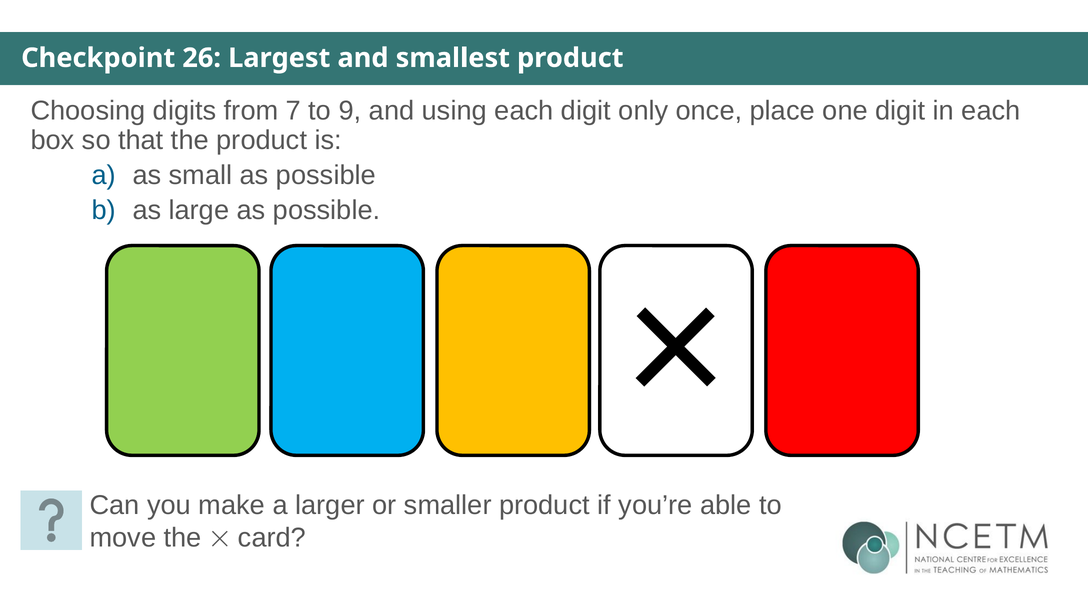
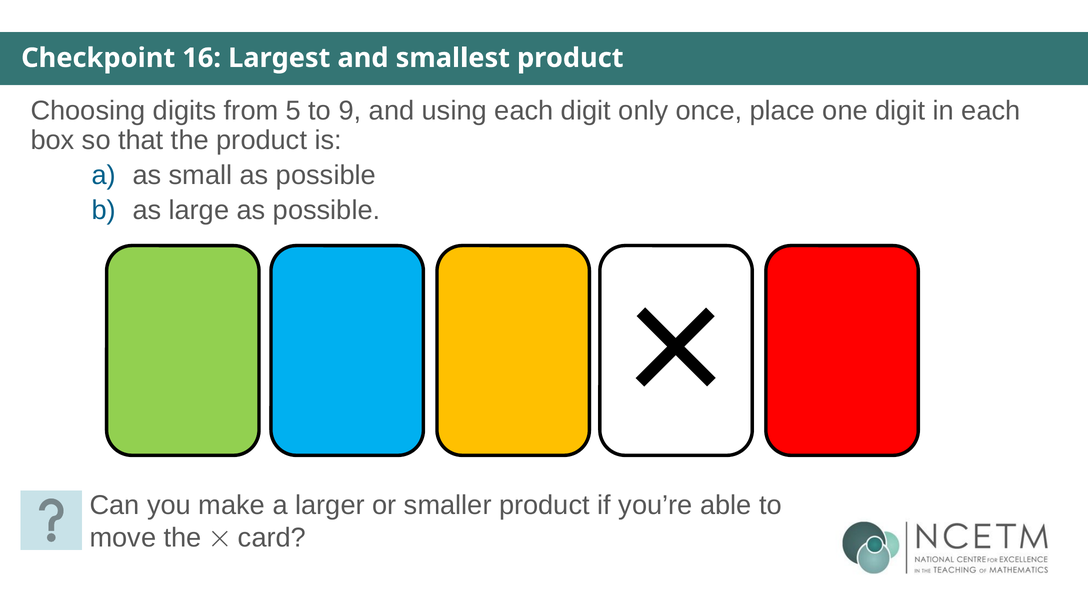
26: 26 -> 16
7: 7 -> 5
